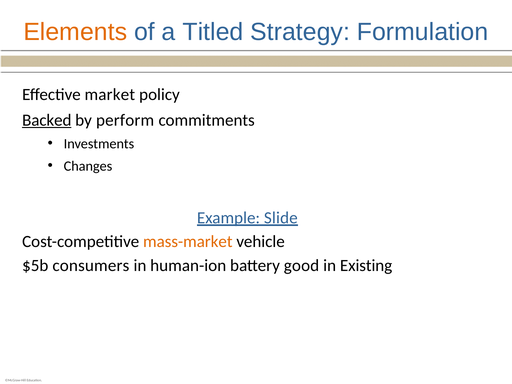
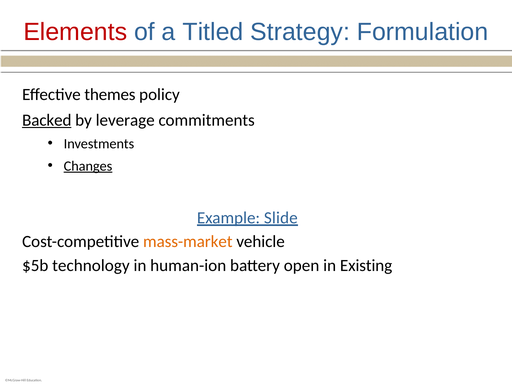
Elements colour: orange -> red
market: market -> themes
perform: perform -> leverage
Changes underline: none -> present
consumers: consumers -> technology
good: good -> open
